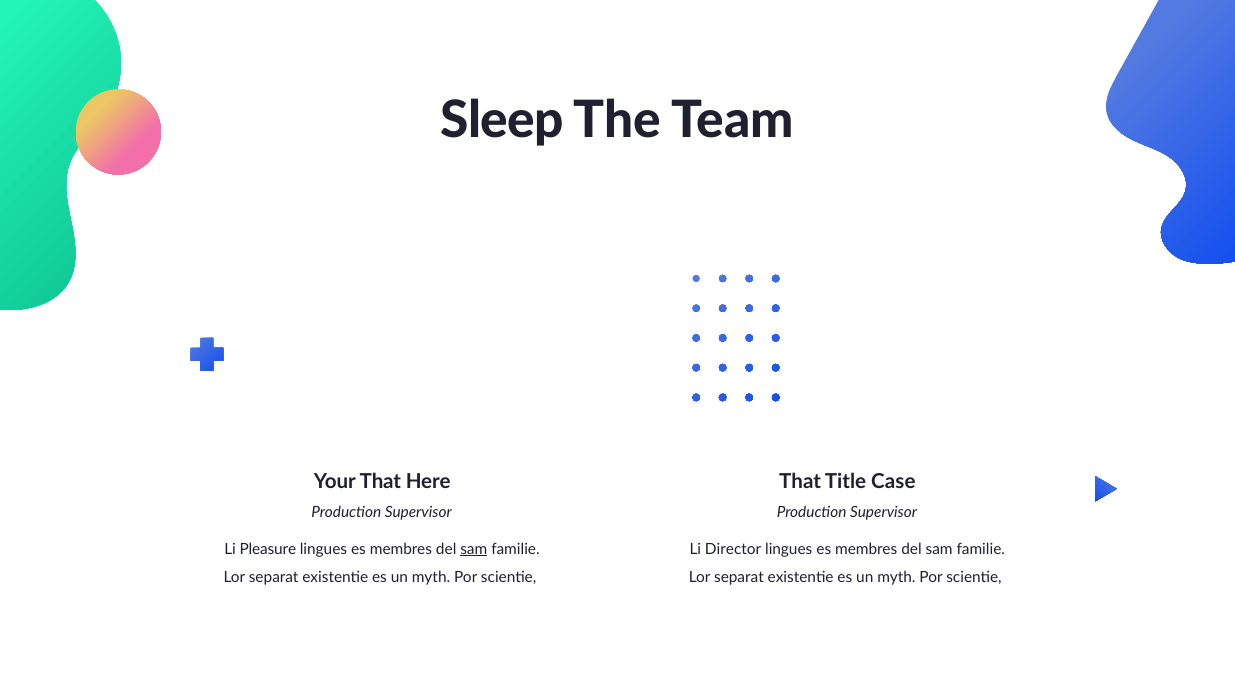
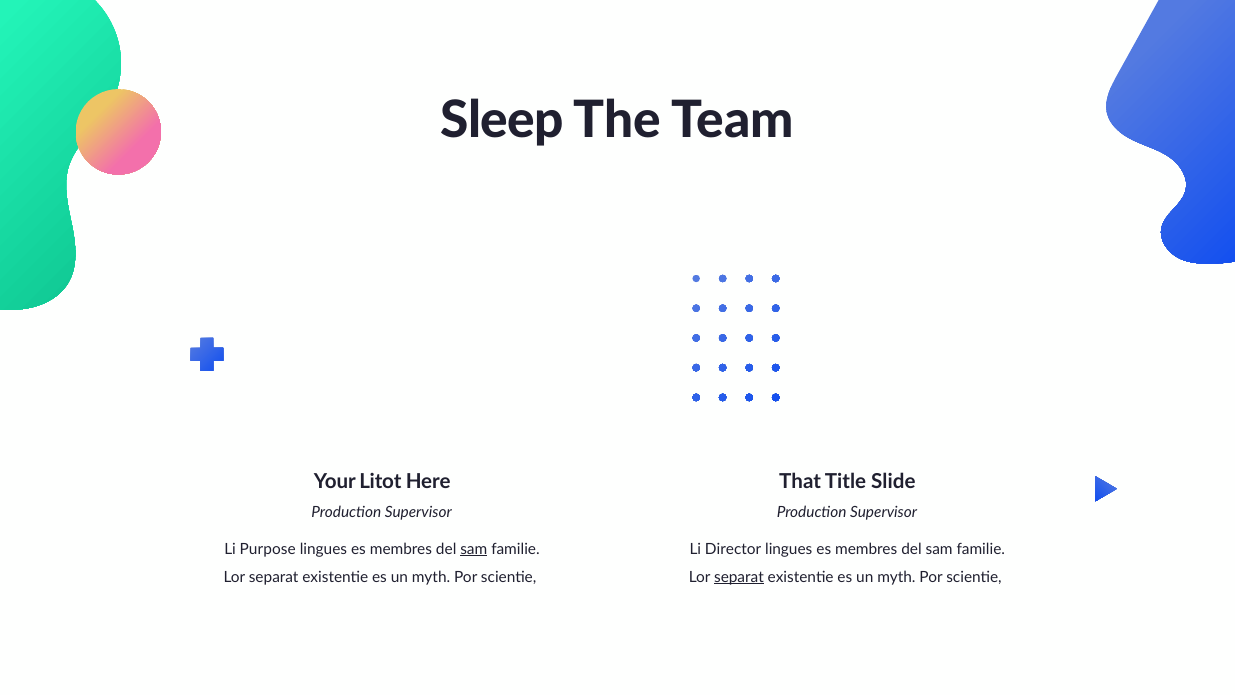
Your That: That -> Litot
Case: Case -> Slide
Pleasure: Pleasure -> Purpose
separat at (739, 577) underline: none -> present
